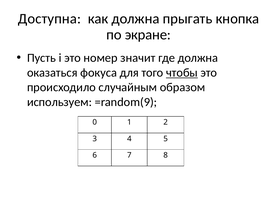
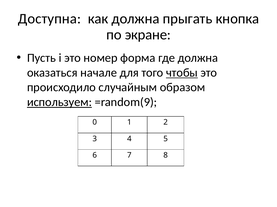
значит: значит -> форма
фокуса: фокуса -> начале
используем underline: none -> present
